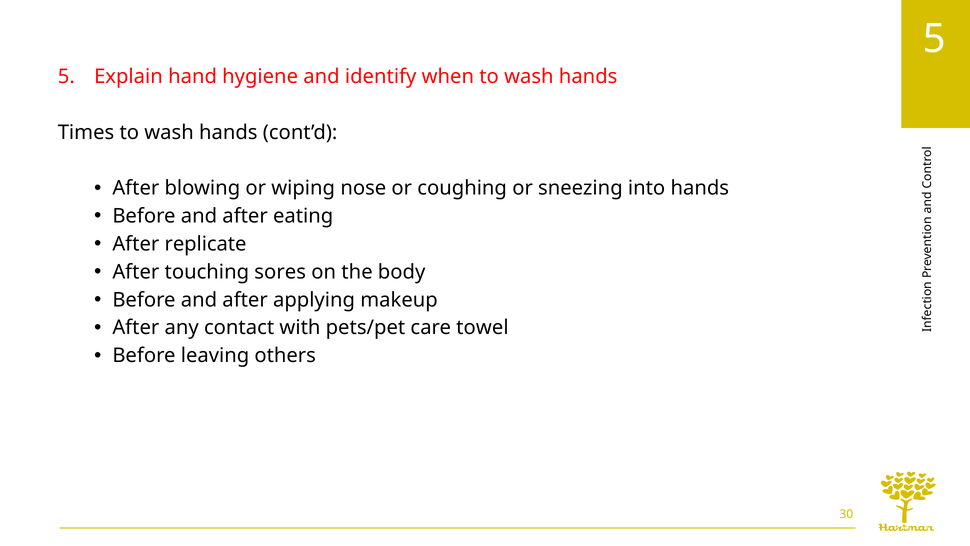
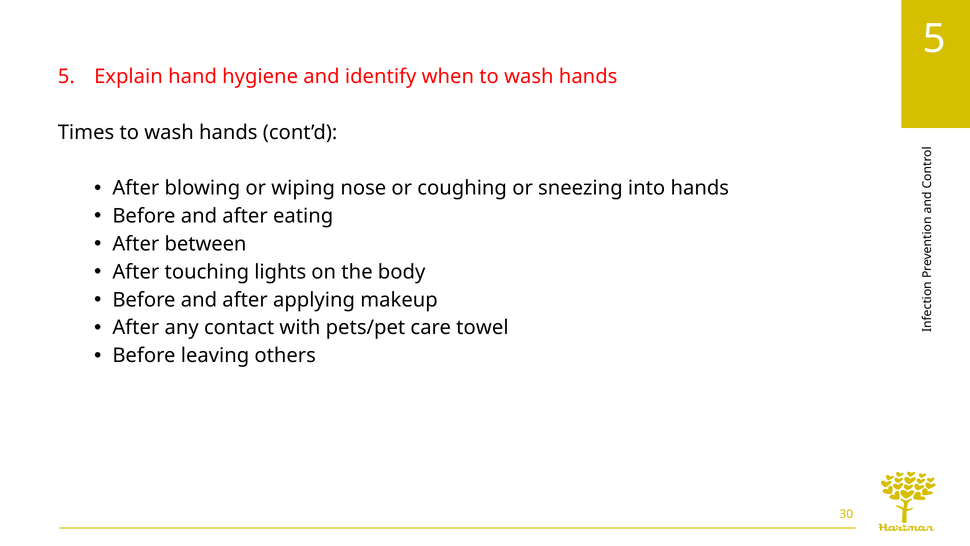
replicate: replicate -> between
sores: sores -> lights
